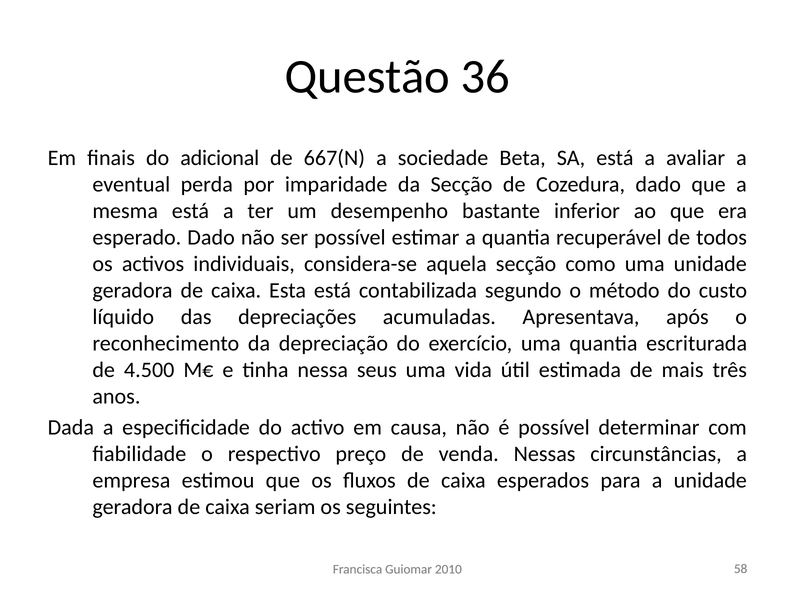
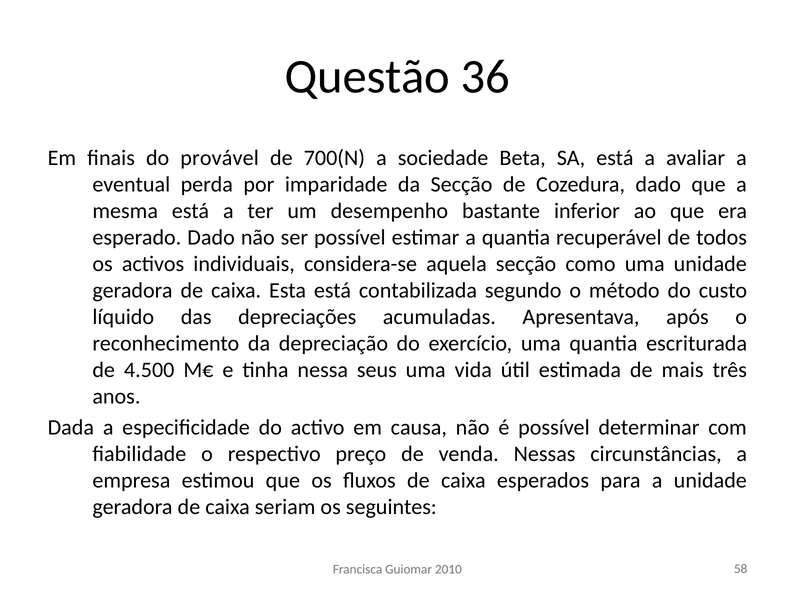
adicional: adicional -> provável
667(N: 667(N -> 700(N
